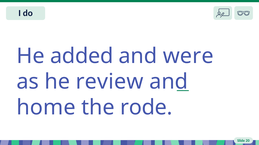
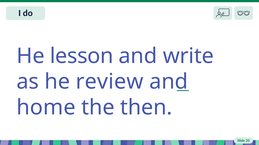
added: added -> lesson
were: were -> write
rode: rode -> then
